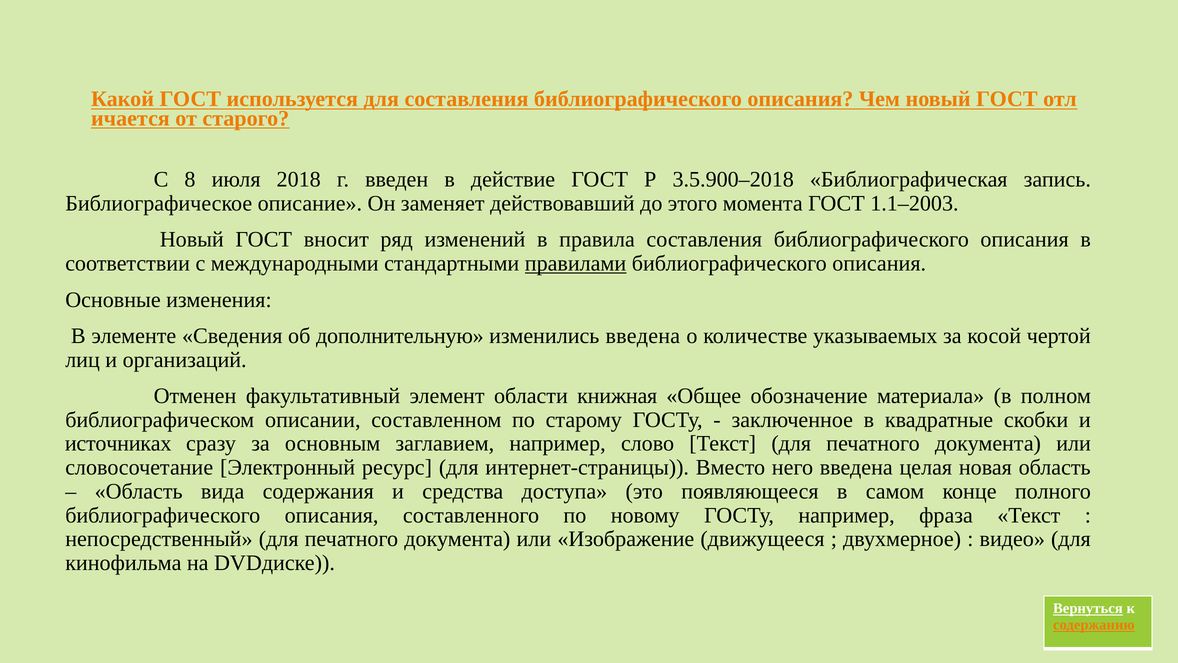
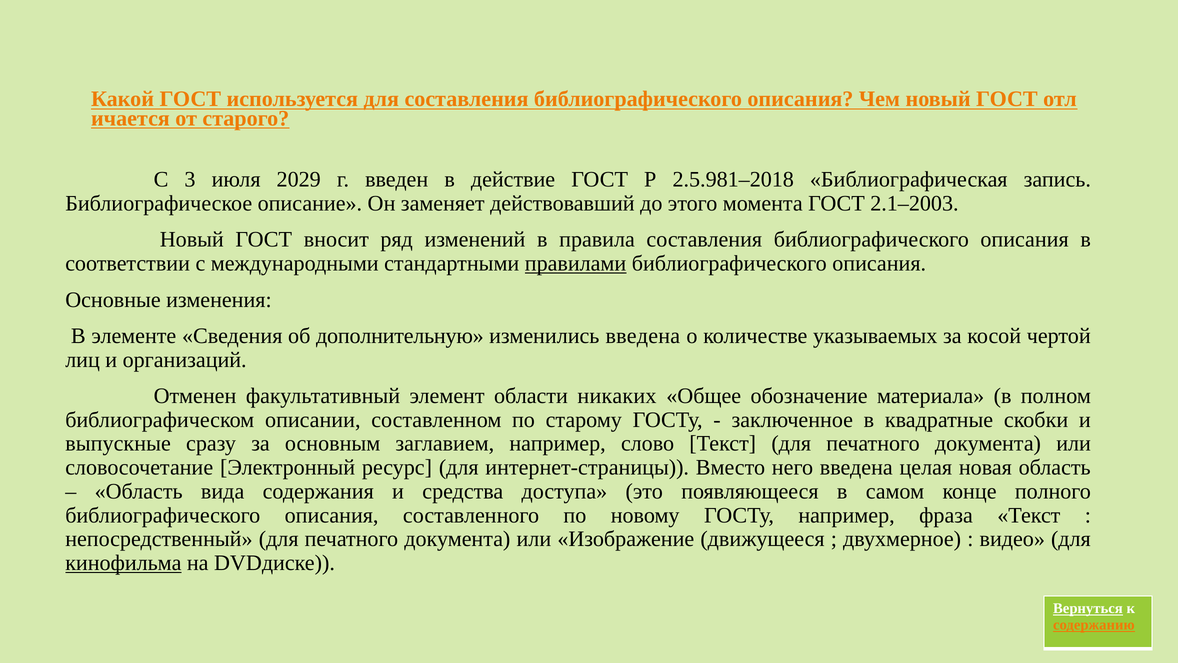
8: 8 -> 3
2018: 2018 -> 2029
3.5.900–2018: 3.5.900–2018 -> 2.5.981–2018
1.1–2003: 1.1–2003 -> 2.1–2003
книжная: книжная -> никаких
источниках: источниках -> выпускные
кинофильма underline: none -> present
